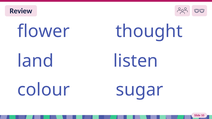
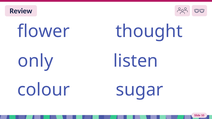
land: land -> only
